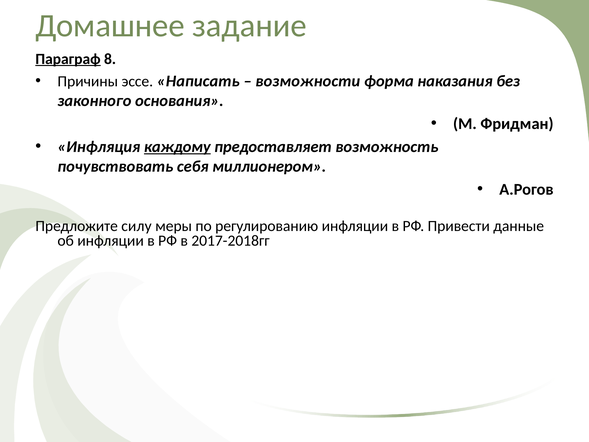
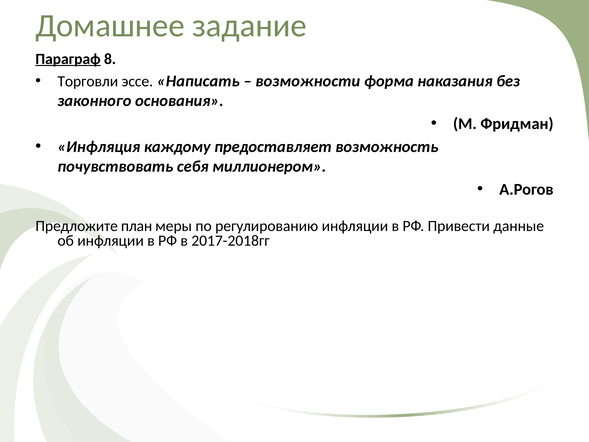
Причины: Причины -> Торговли
каждому underline: present -> none
силу: силу -> план
